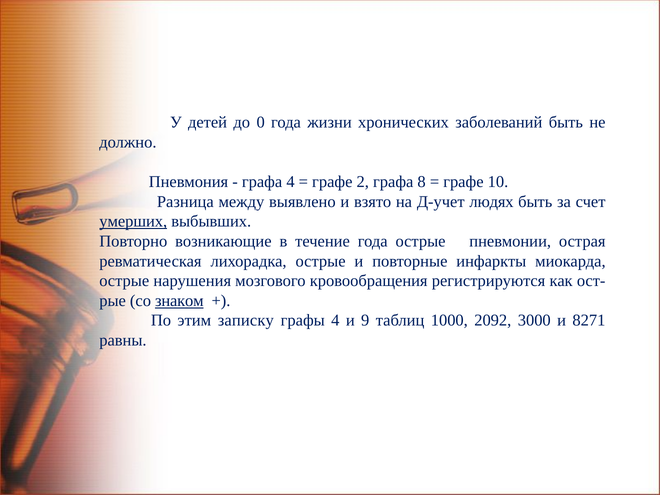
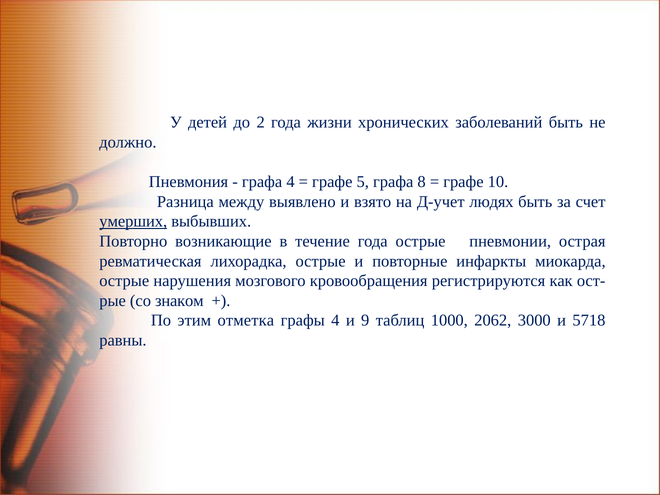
0: 0 -> 2
2: 2 -> 5
знаком underline: present -> none
записку: записку -> отметка
2092: 2092 -> 2062
8271: 8271 -> 5718
